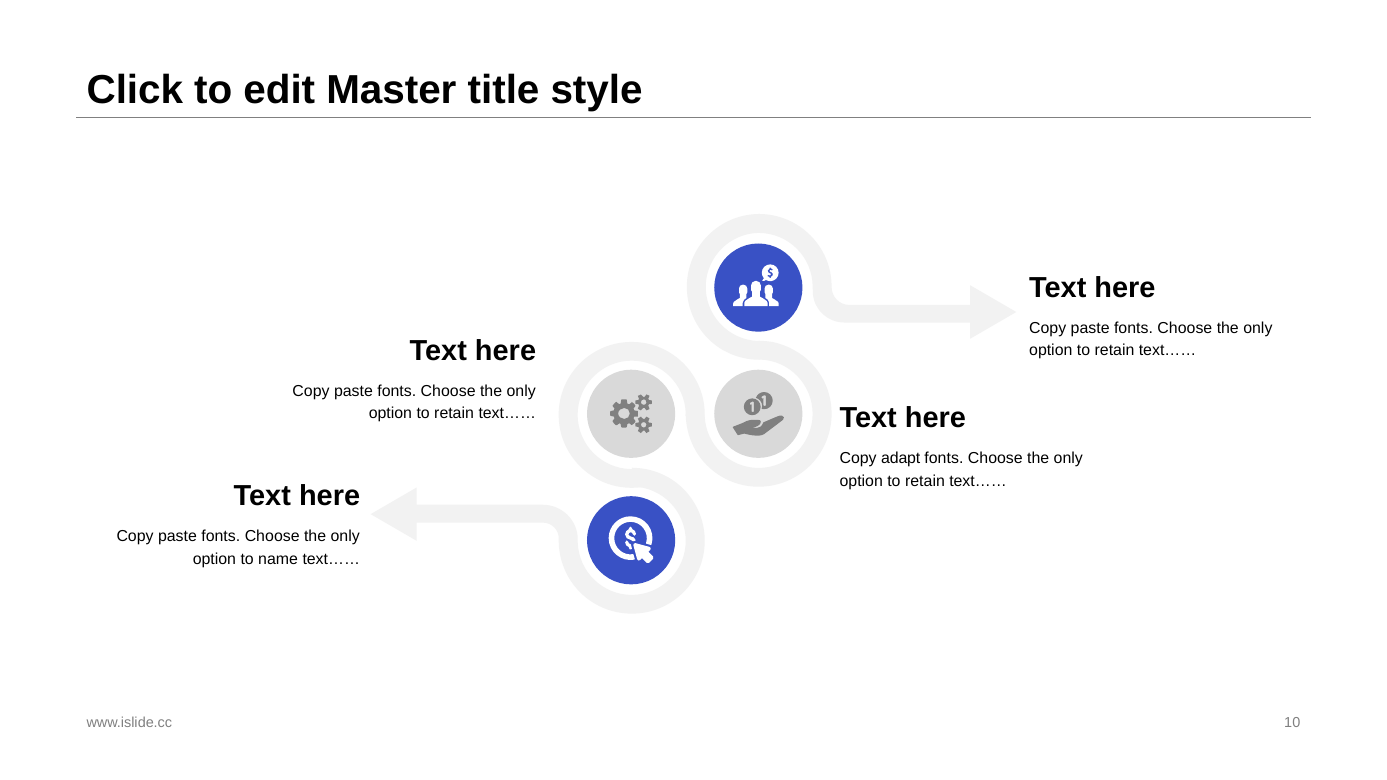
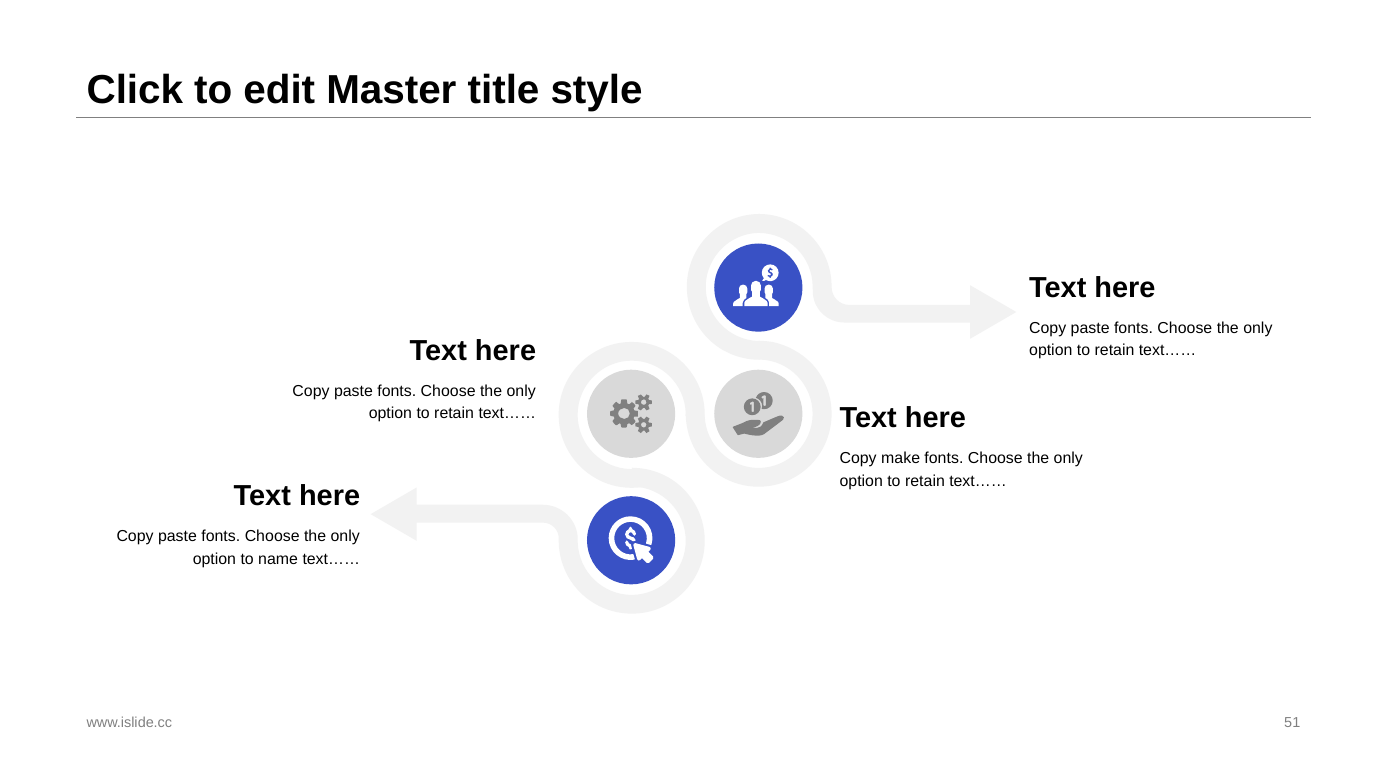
adapt: adapt -> make
10: 10 -> 51
